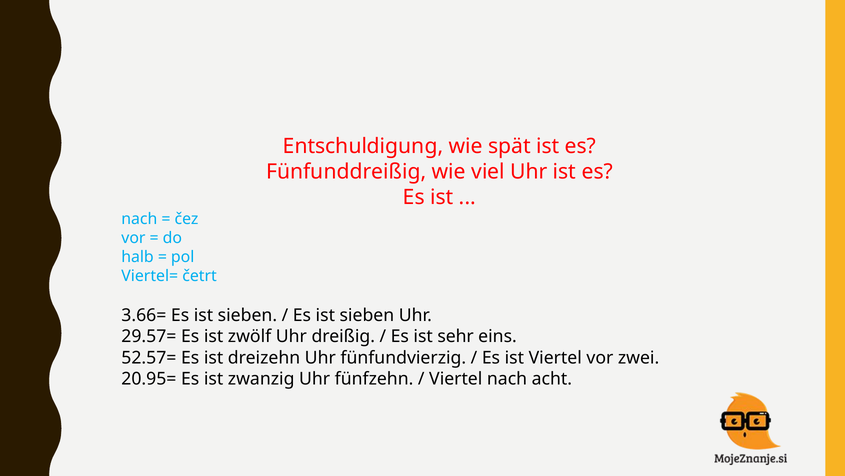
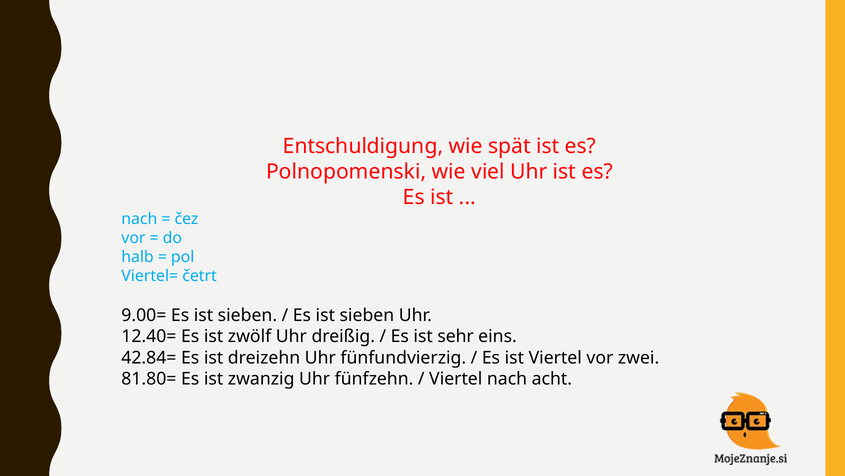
Fünfunddreißig: Fünfunddreißig -> Polnopomenski
3.66=: 3.66= -> 9.00=
29.57=: 29.57= -> 12.40=
52.57=: 52.57= -> 42.84=
20.95=: 20.95= -> 81.80=
